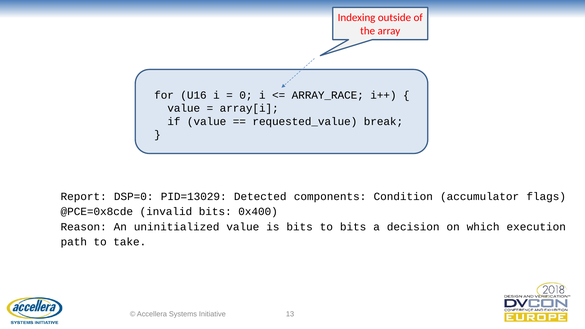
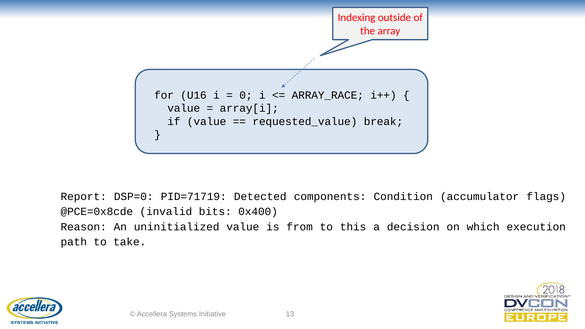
PID=13029: PID=13029 -> PID=71719
is bits: bits -> from
to bits: bits -> this
